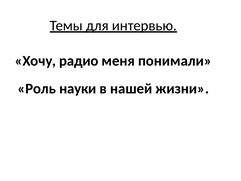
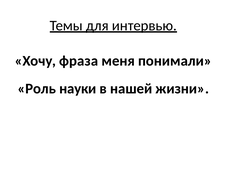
радио: радио -> фраза
